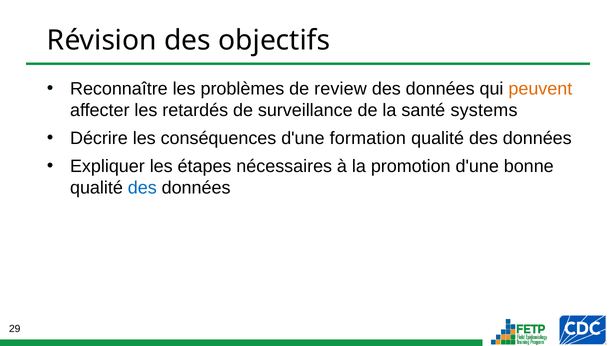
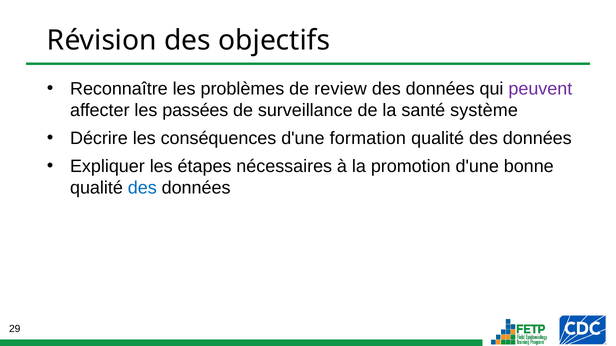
peuvent colour: orange -> purple
retardés: retardés -> passées
systems: systems -> système
